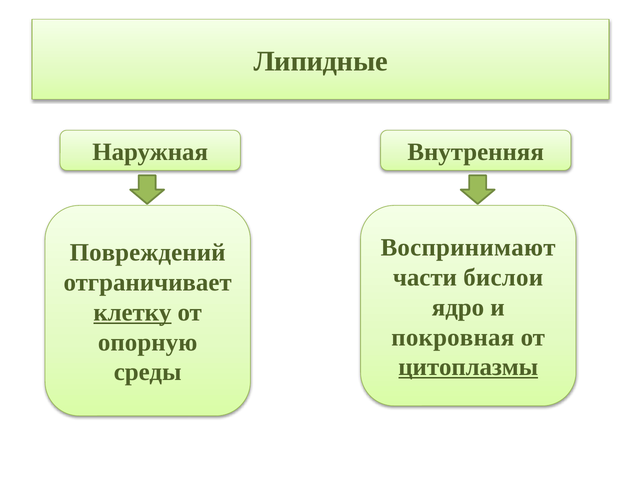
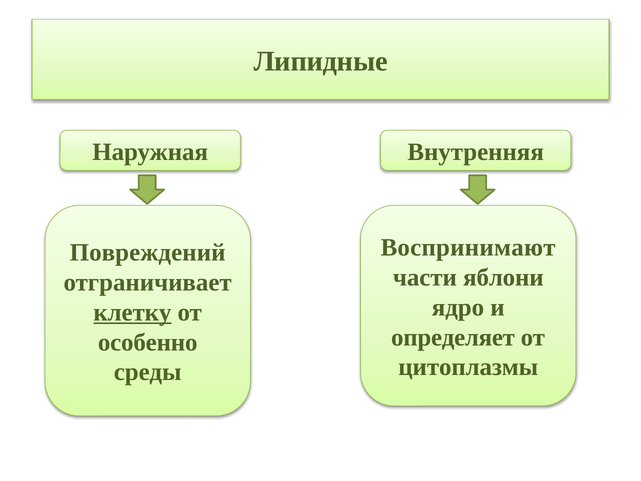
бислои: бислои -> яблони
покровная: покровная -> определяет
опорную: опорную -> особенно
цитоплазмы underline: present -> none
